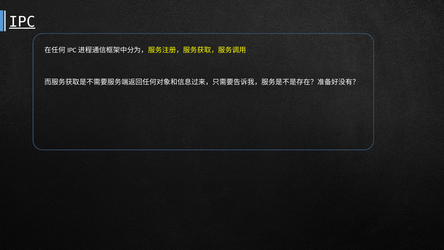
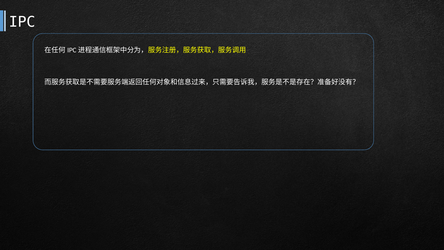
IPC underline: present -> none
